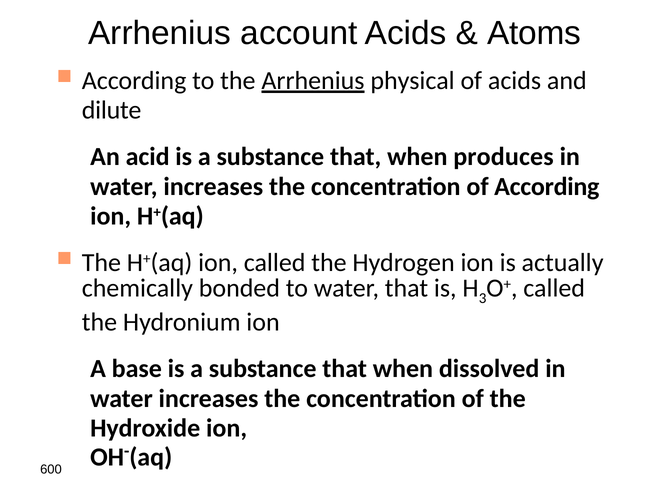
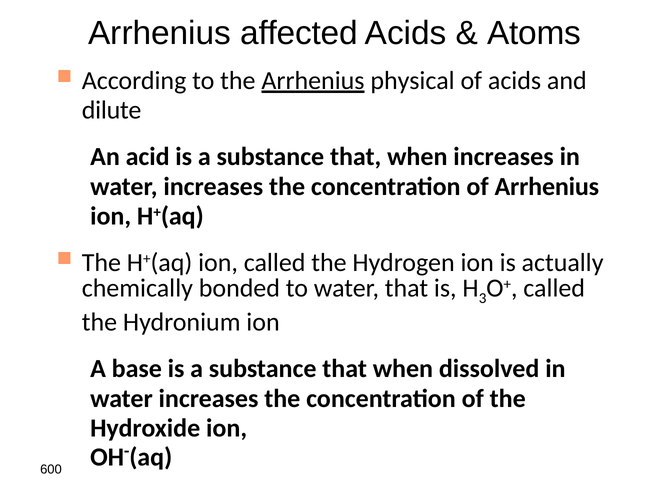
account: account -> affected
when produces: produces -> increases
of According: According -> Arrhenius
